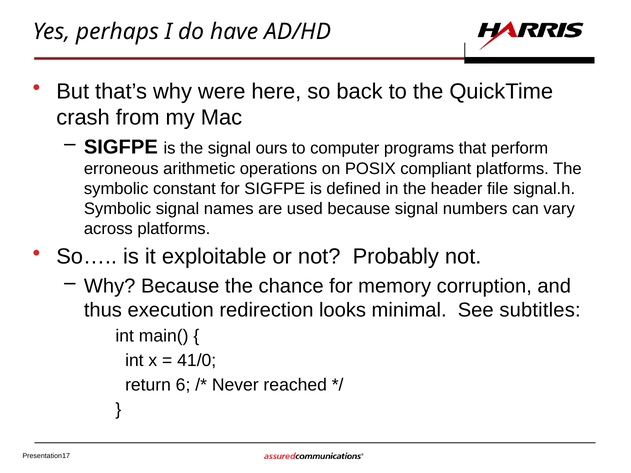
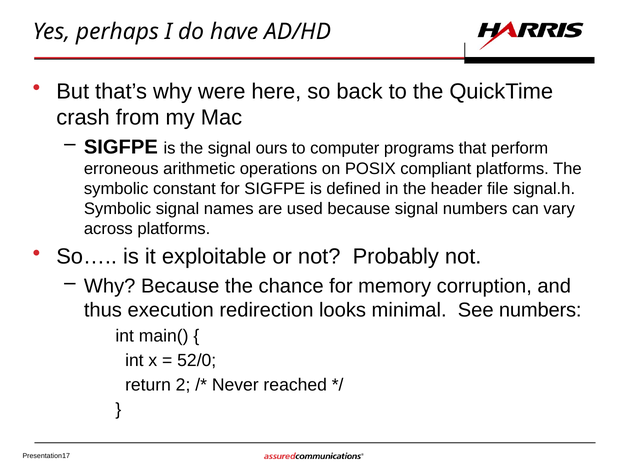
See subtitles: subtitles -> numbers
41/0: 41/0 -> 52/0
6: 6 -> 2
